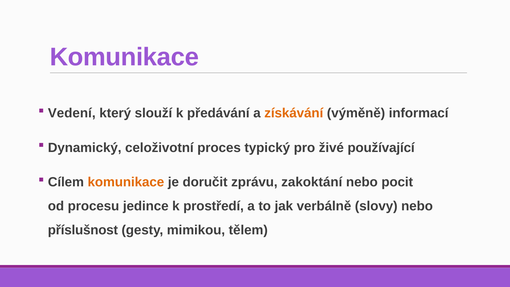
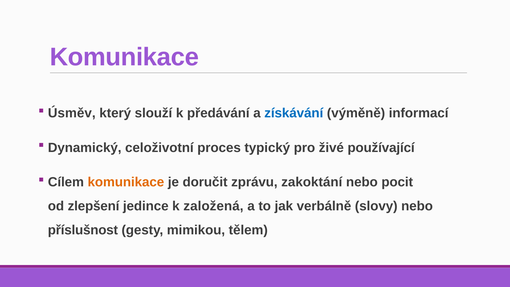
Vedení: Vedení -> Úsměv
získávání colour: orange -> blue
procesu: procesu -> zlepšení
prostředí: prostředí -> založená
